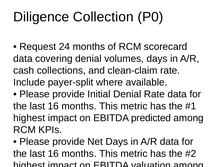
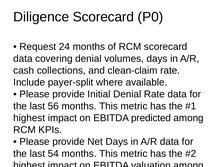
Diligence Collection: Collection -> Scorecard
16 at (53, 106): 16 -> 56
16 at (53, 153): 16 -> 54
